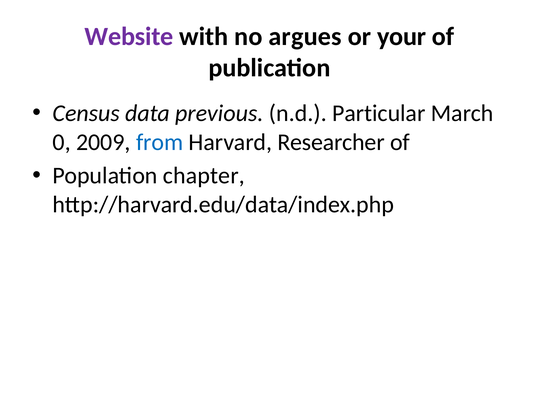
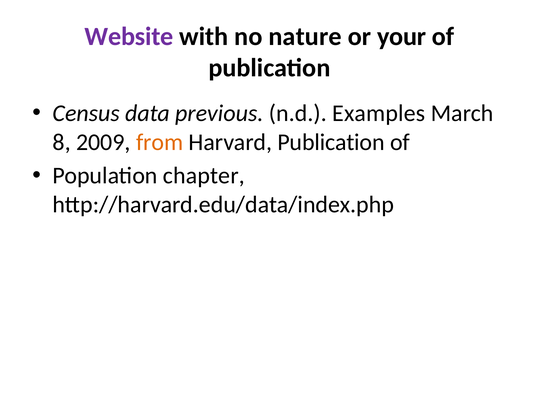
argues: argues -> nature
Particular: Particular -> Examples
0: 0 -> 8
from colour: blue -> orange
Harvard Researcher: Researcher -> Publication
